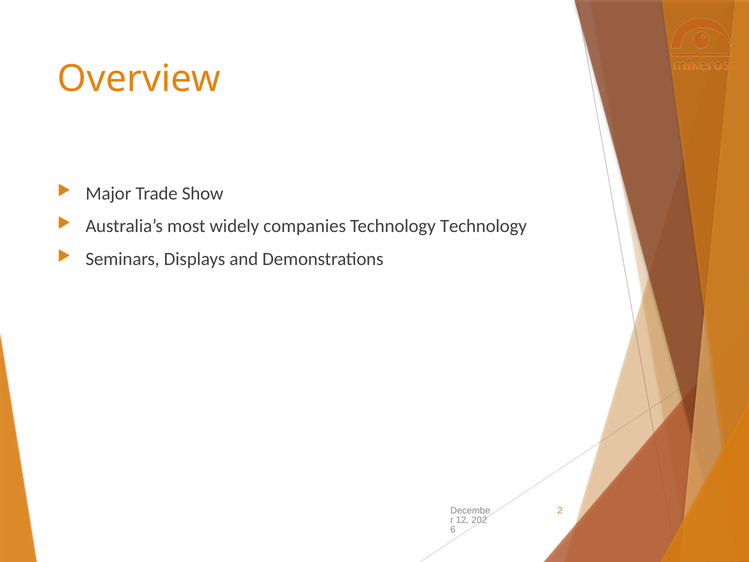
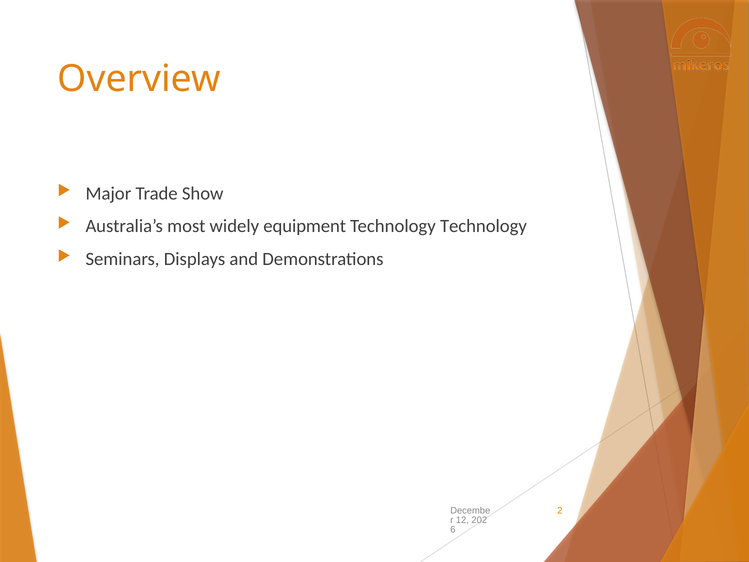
companies: companies -> equipment
